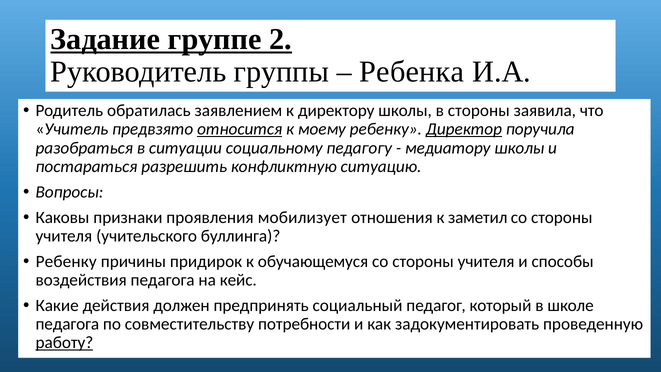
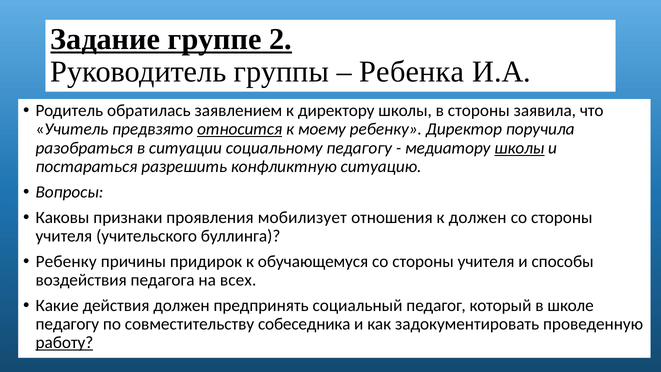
Директор underline: present -> none
школы at (519, 148) underline: none -> present
к заметил: заметил -> должен
кейс: кейс -> всех
педагога at (67, 324): педагога -> педагогу
потребности: потребности -> собеседника
